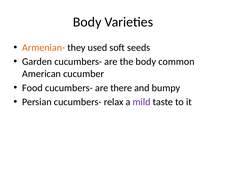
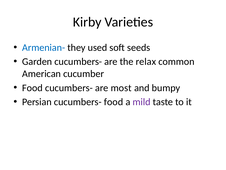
Body at (87, 22): Body -> Kirby
Armenian- colour: orange -> blue
the body: body -> relax
there: there -> most
cucumbers- relax: relax -> food
